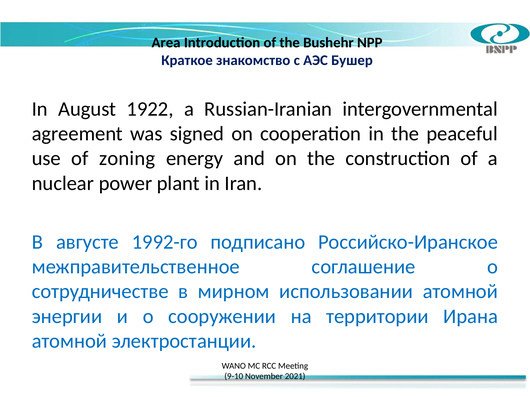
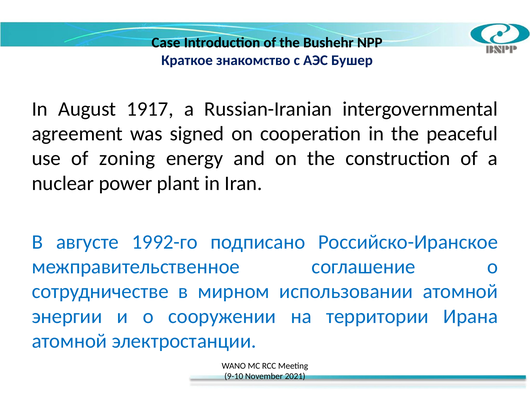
Area: Area -> Case
1922: 1922 -> 1917
